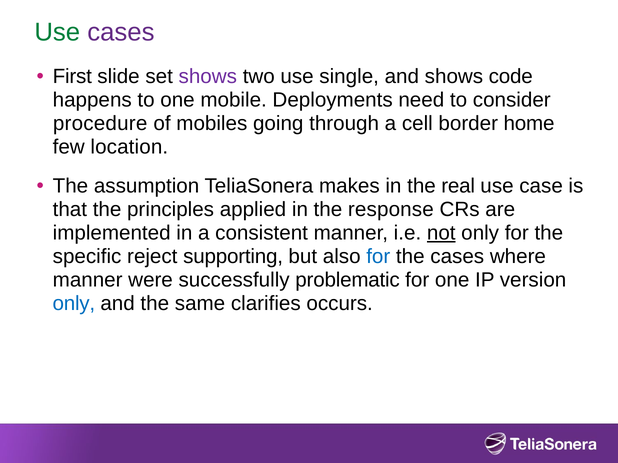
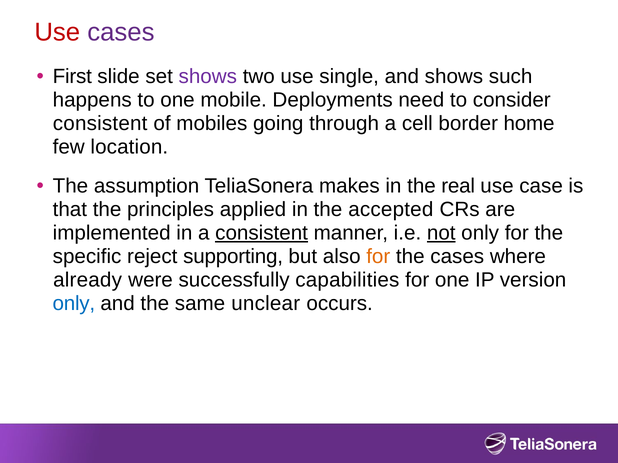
Use at (57, 32) colour: green -> red
code: code -> such
procedure at (100, 123): procedure -> consistent
response: response -> accepted
consistent at (262, 233) underline: none -> present
for at (378, 257) colour: blue -> orange
manner at (88, 280): manner -> already
problematic: problematic -> capabilities
clarifies: clarifies -> unclear
